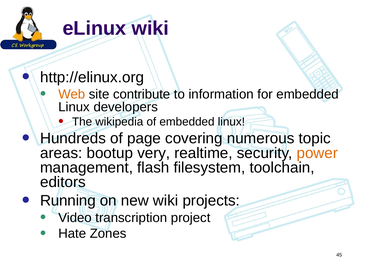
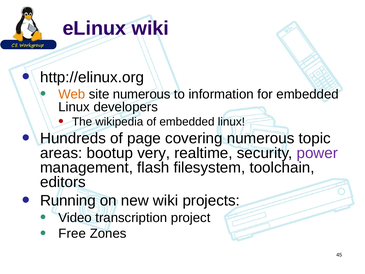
site contribute: contribute -> numerous
power colour: orange -> purple
Hate: Hate -> Free
